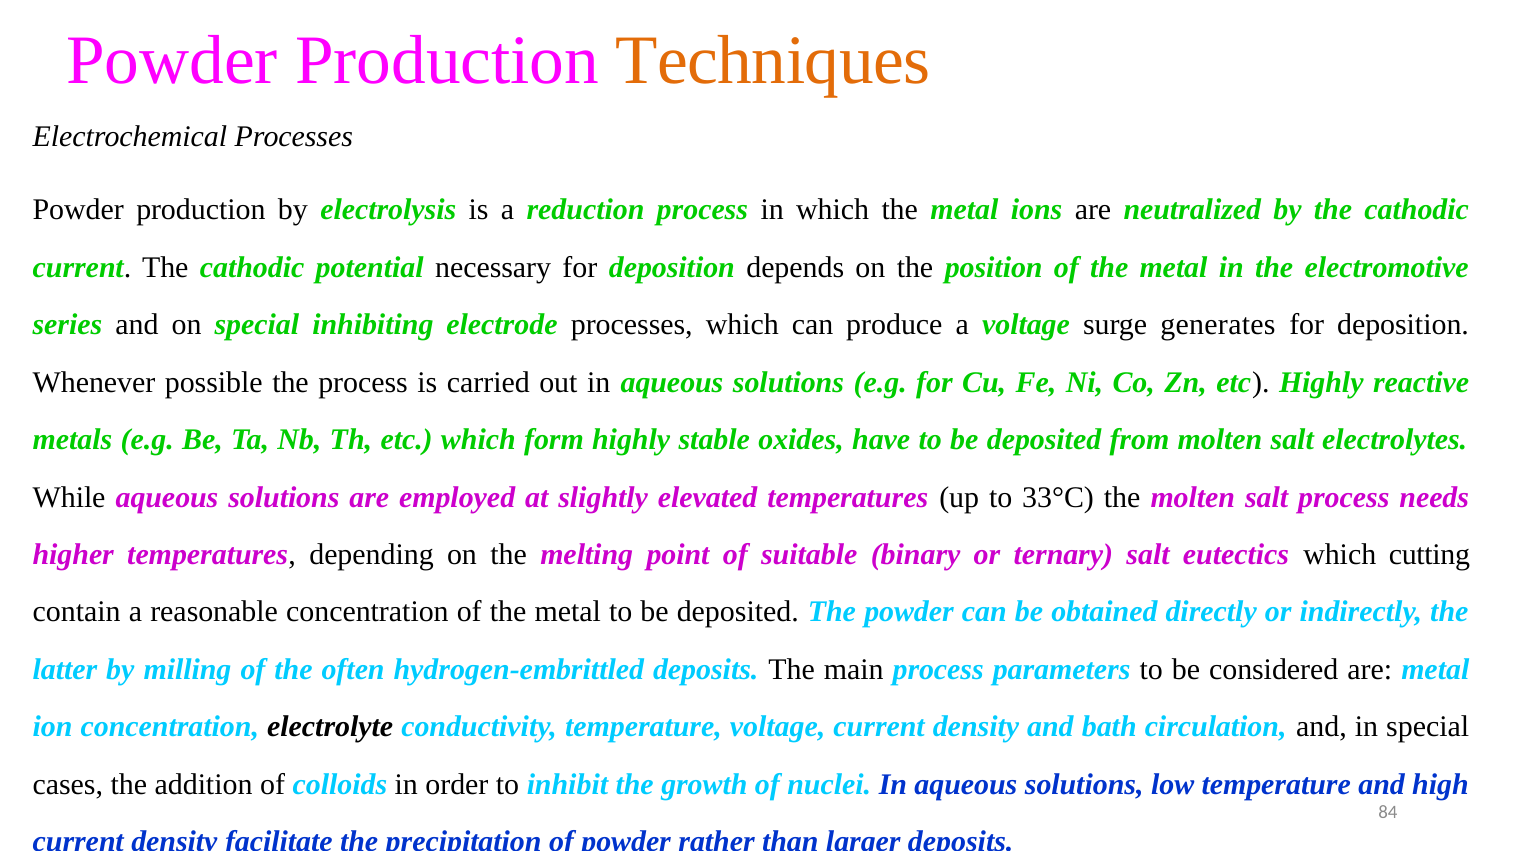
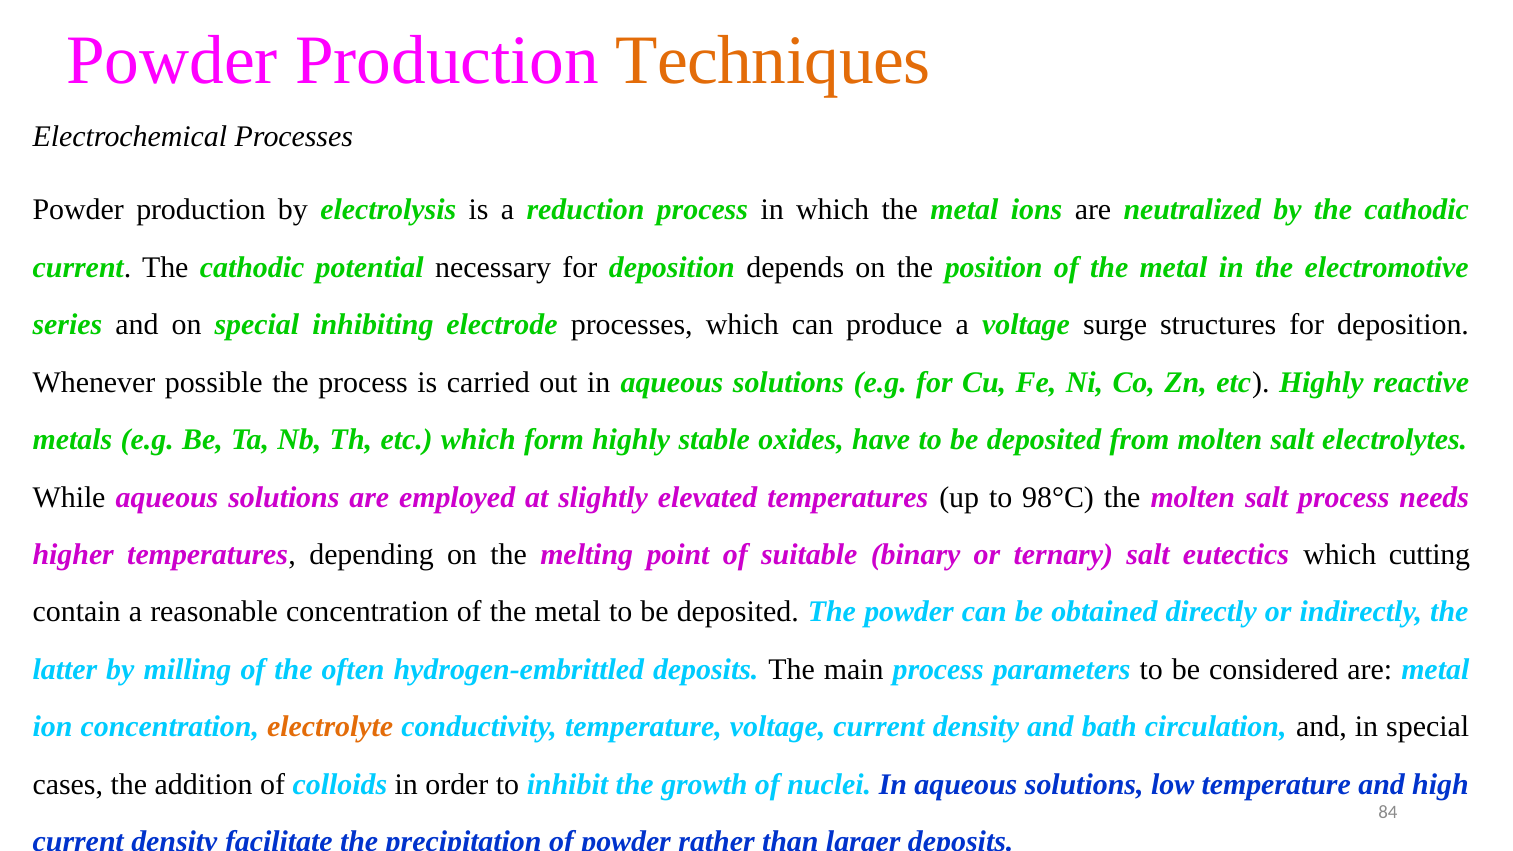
generates: generates -> structures
33°C: 33°C -> 98°C
electrolyte colour: black -> orange
